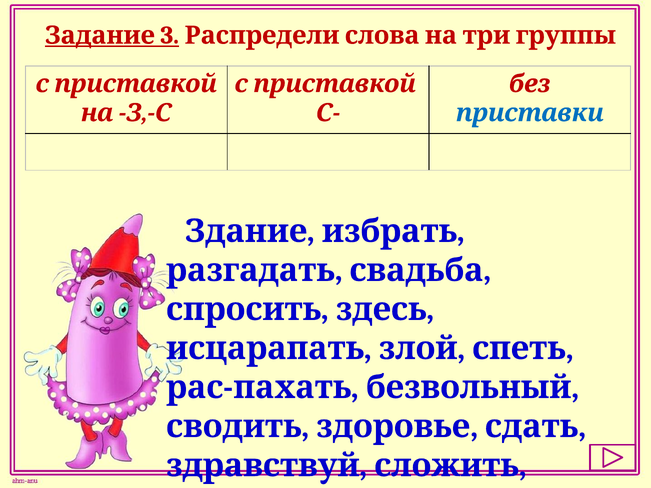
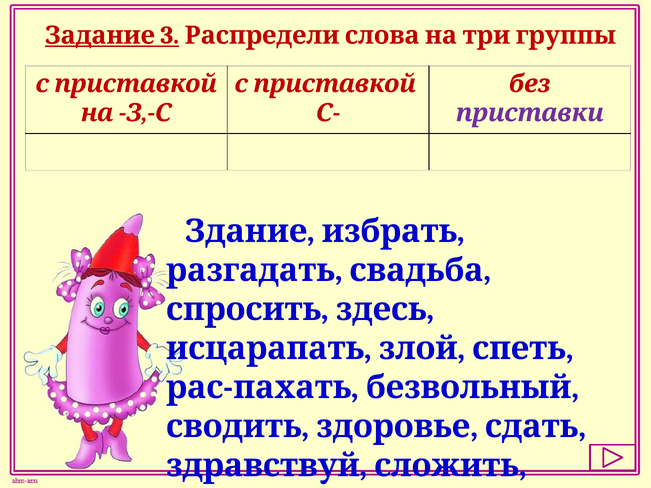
приставки colour: blue -> purple
